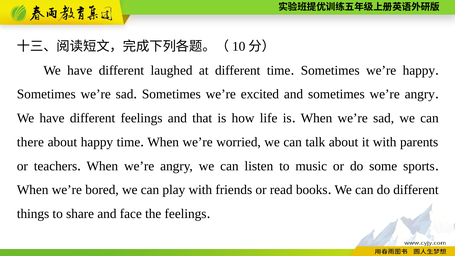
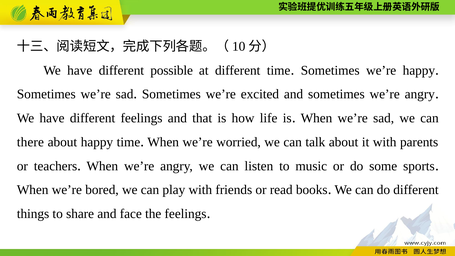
laughed: laughed -> possible
